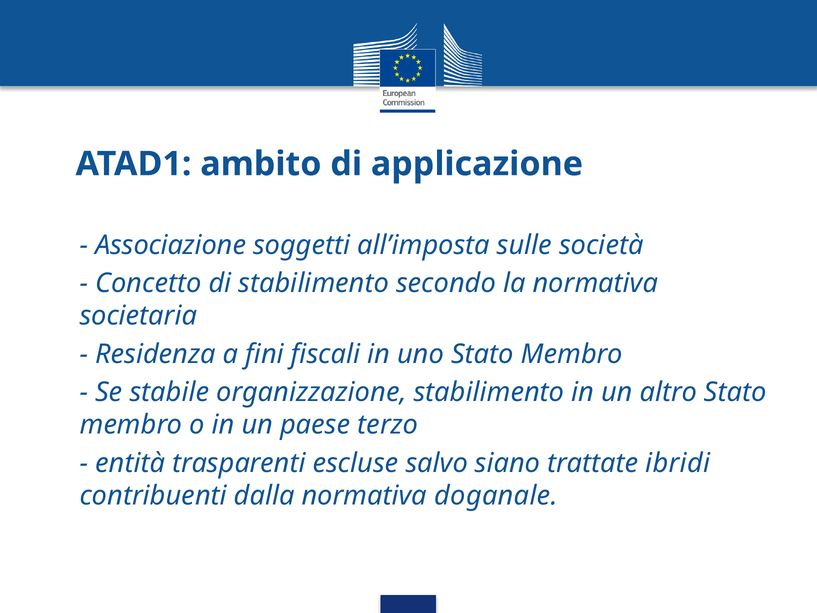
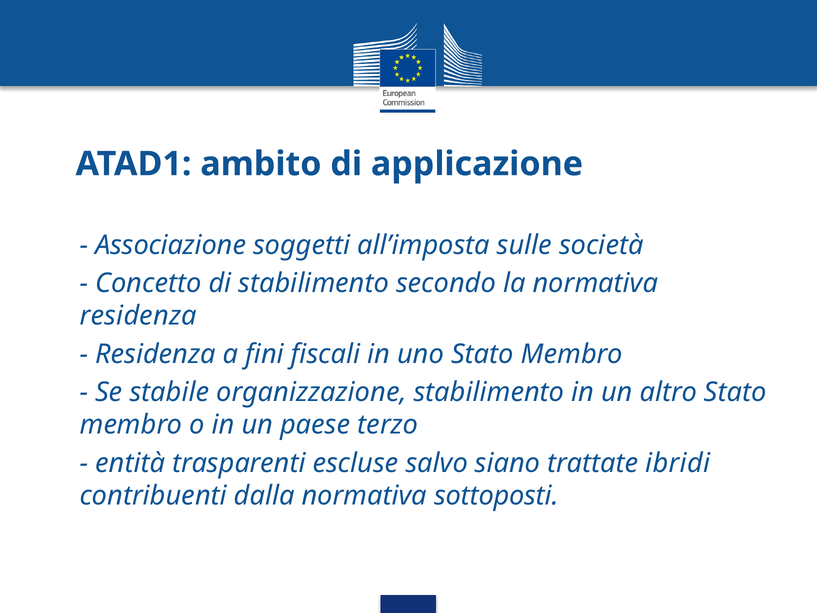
societaria at (138, 316): societaria -> residenza
doganale: doganale -> sottoposti
